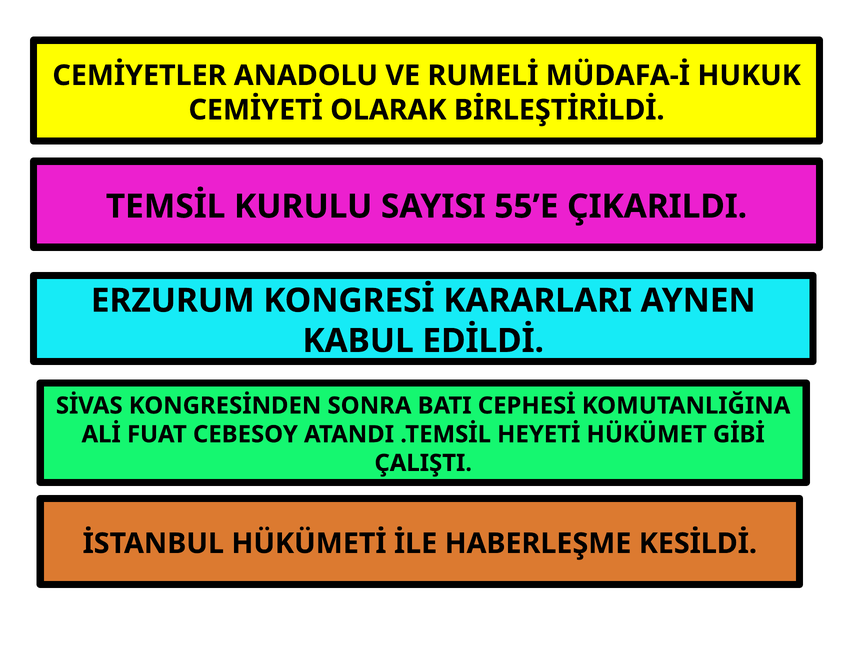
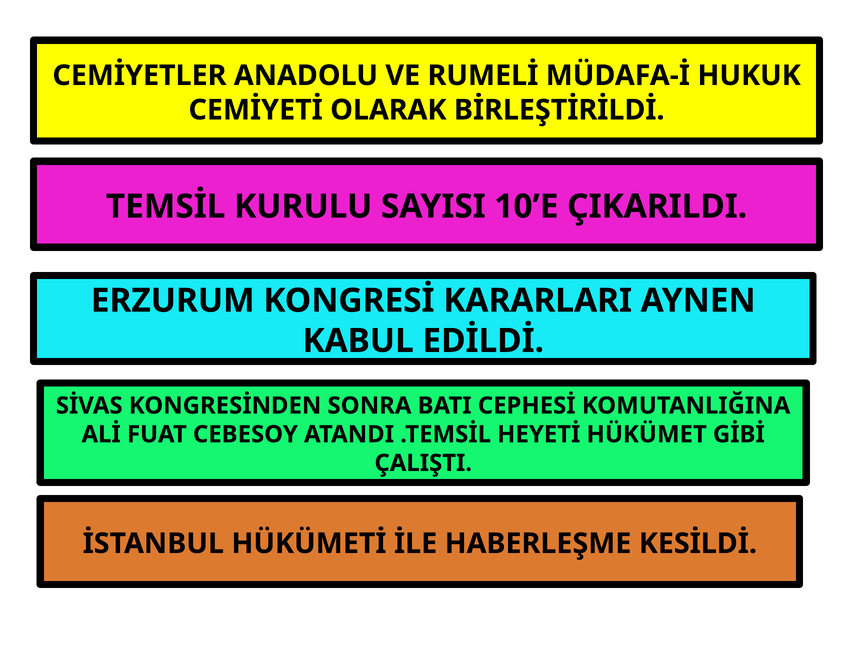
55’E: 55’E -> 10’E
